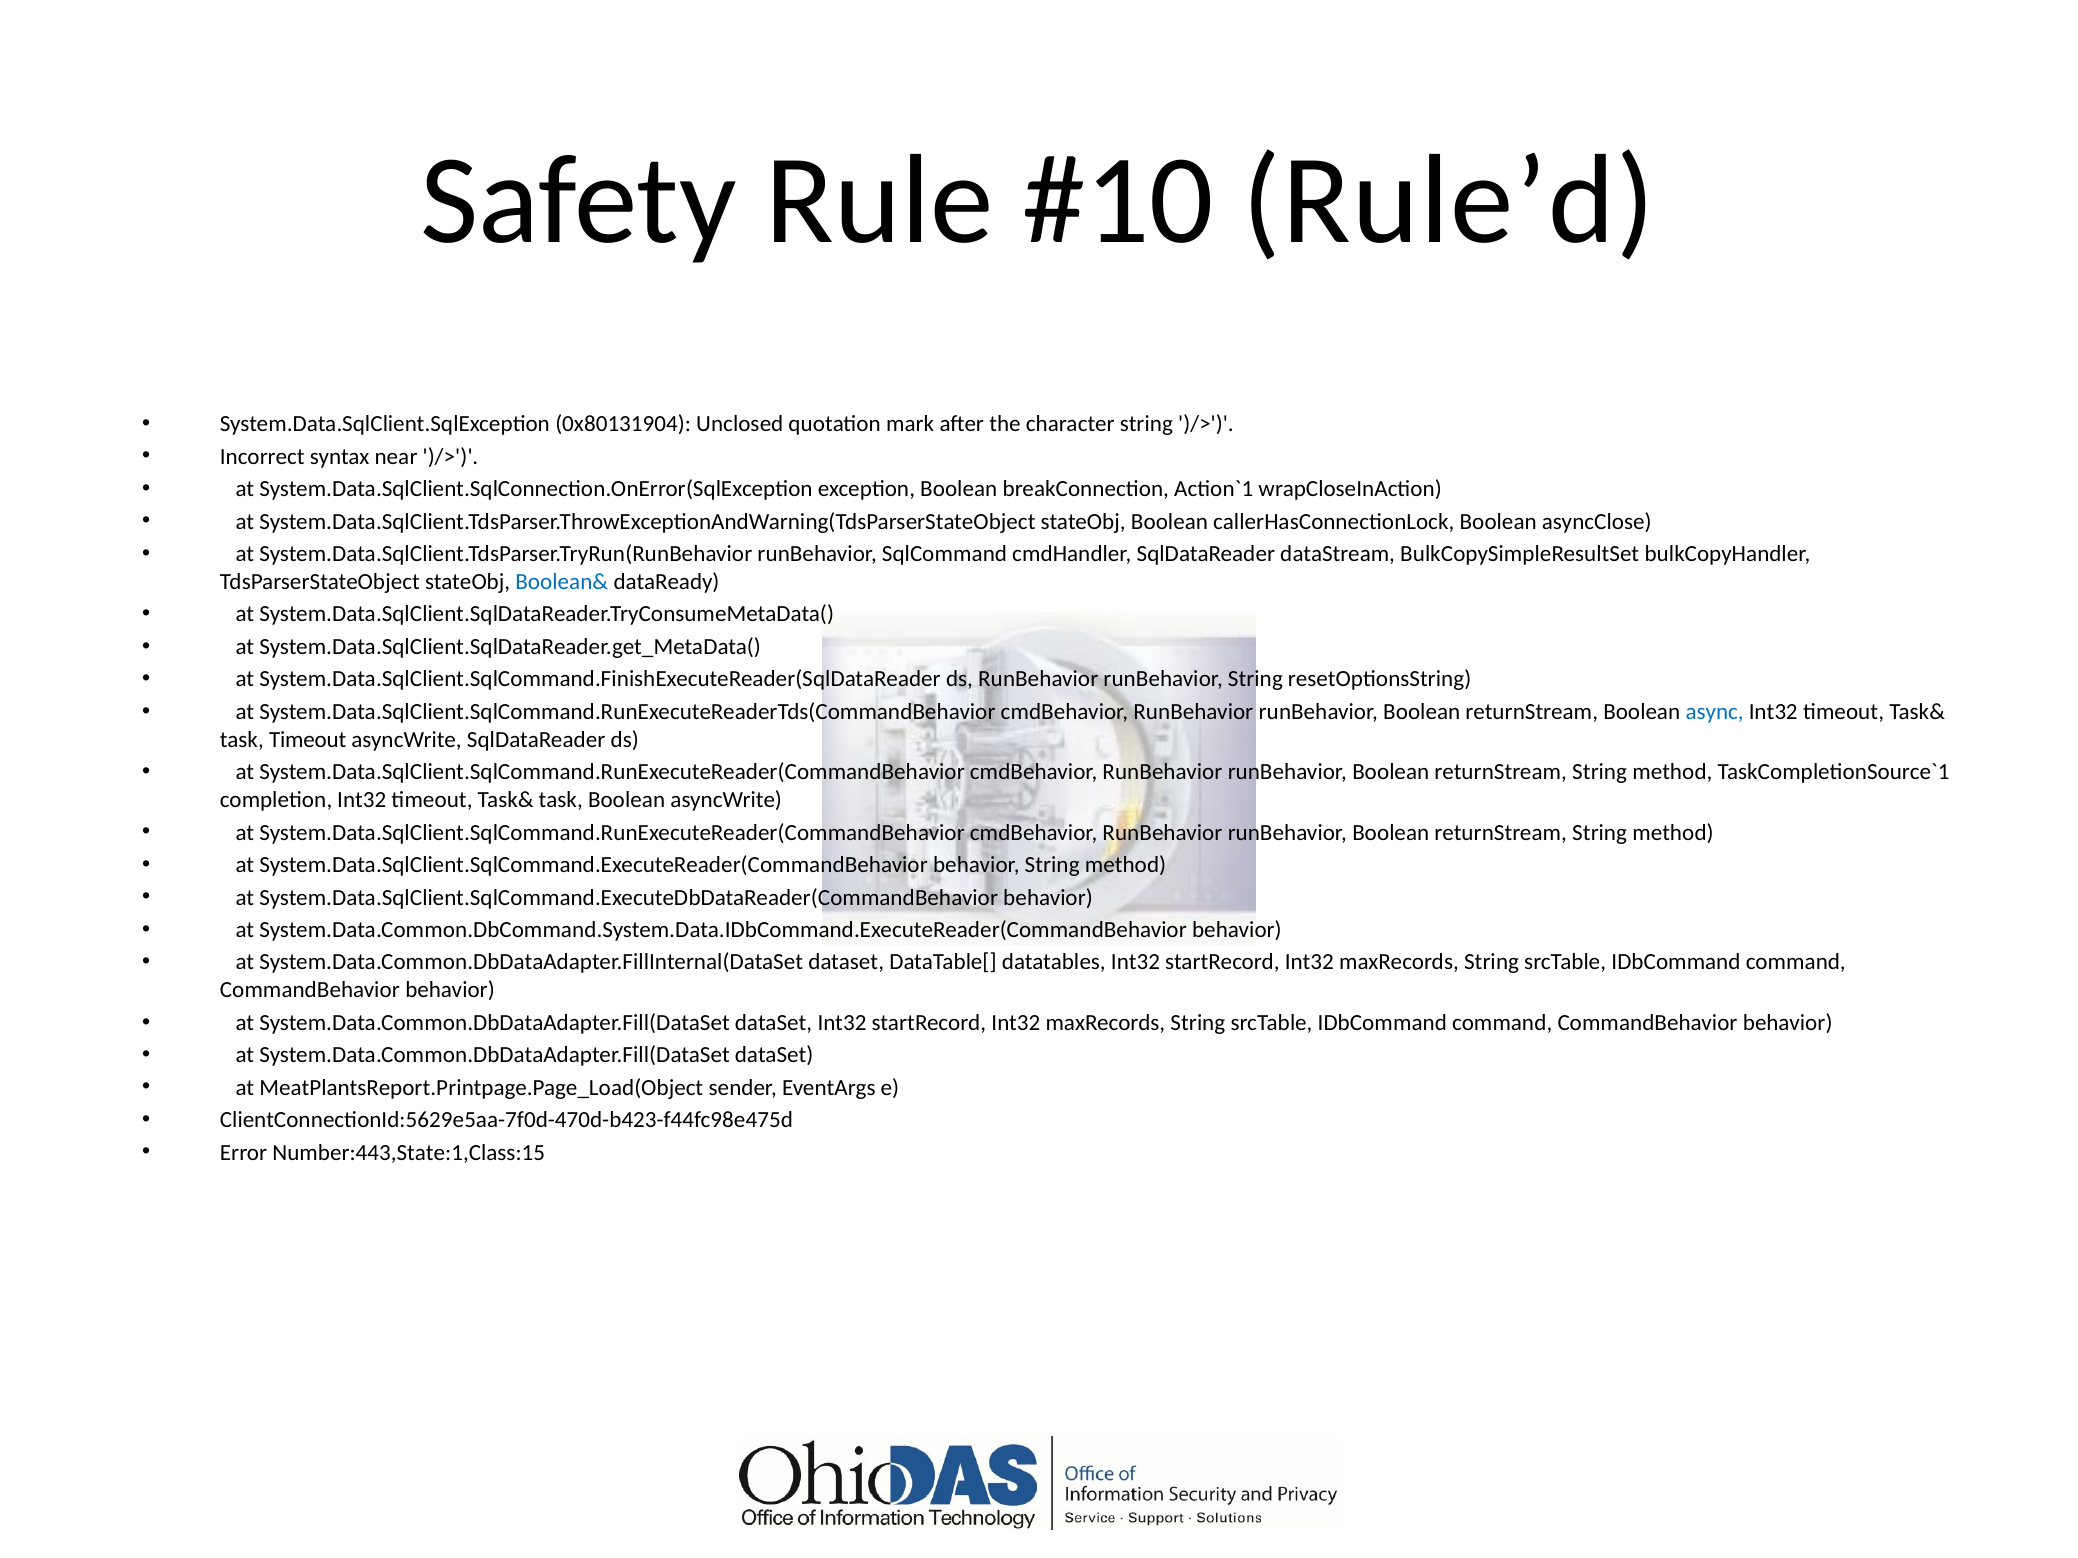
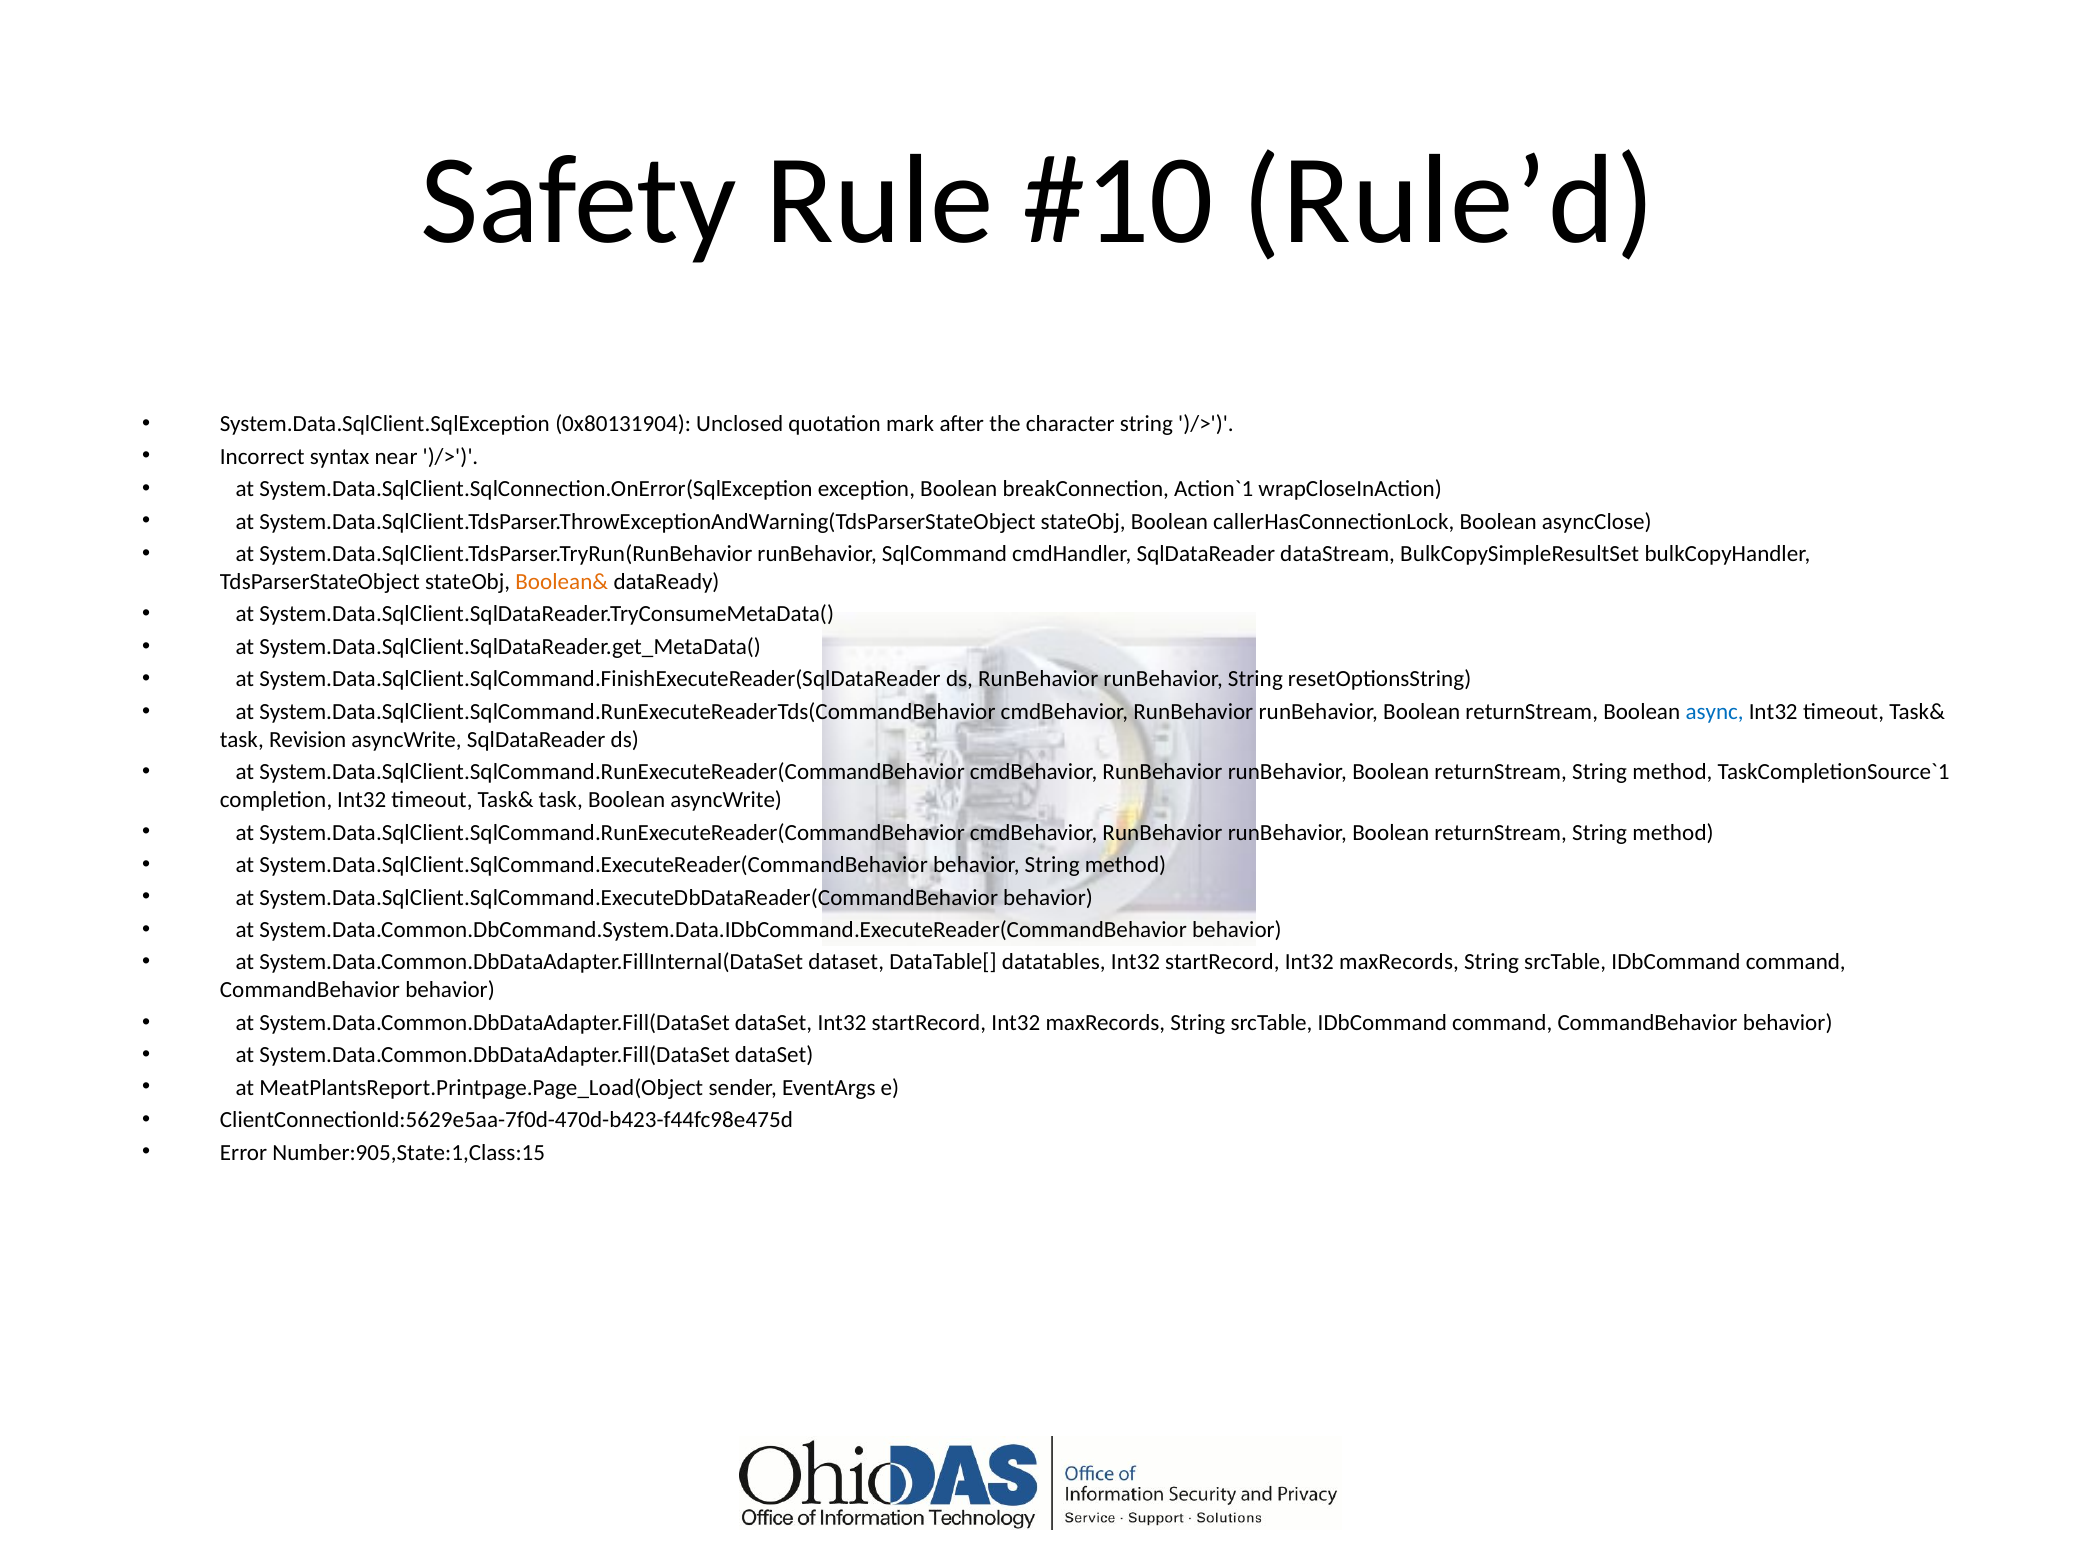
Boolean& colour: blue -> orange
task Timeout: Timeout -> Revision
Number:443,State:1,Class:15: Number:443,State:1,Class:15 -> Number:905,State:1,Class:15
